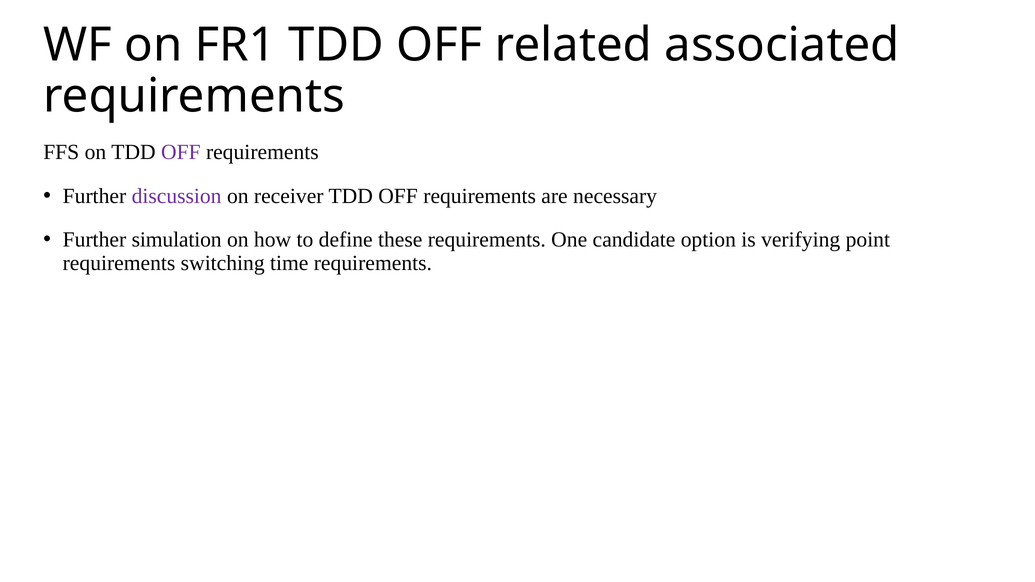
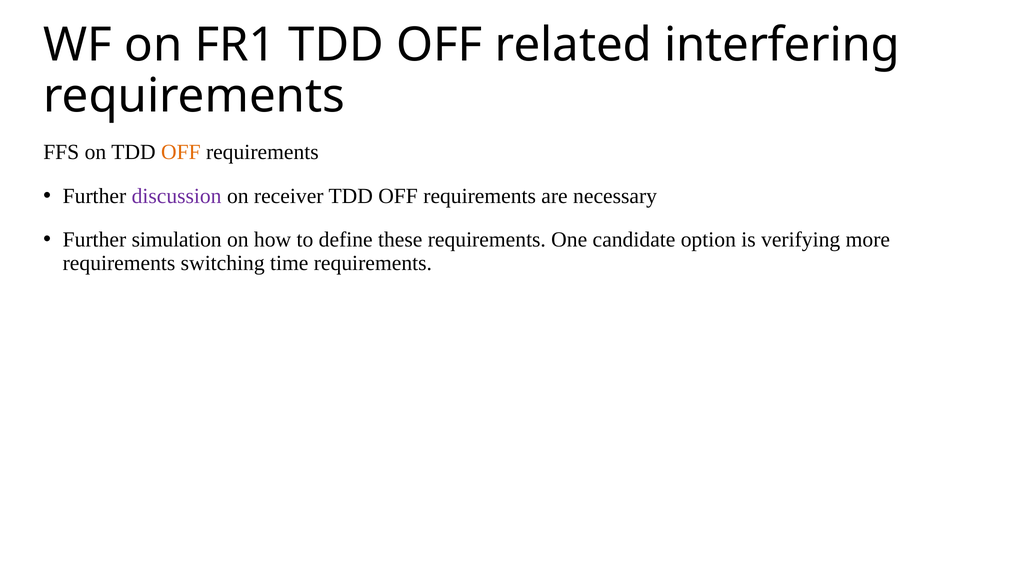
associated: associated -> interfering
OFF at (181, 152) colour: purple -> orange
point: point -> more
